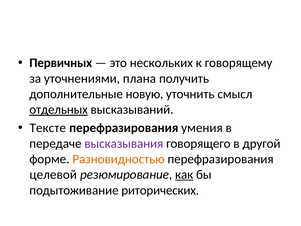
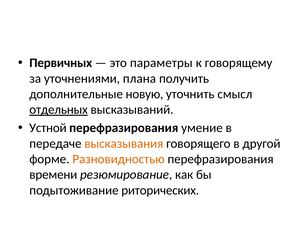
нескольких: нескольких -> параметры
Тексте: Тексте -> Устной
умения: умения -> умение
высказывания colour: purple -> orange
целевой: целевой -> времени
как underline: present -> none
